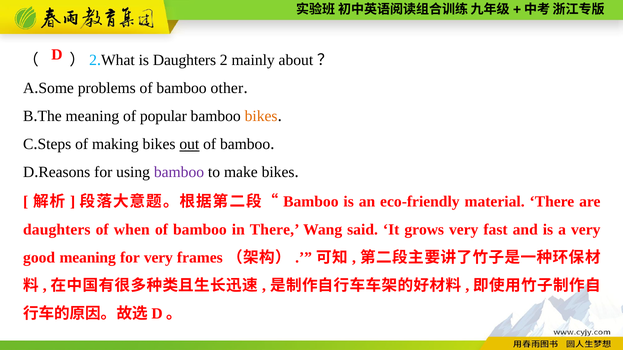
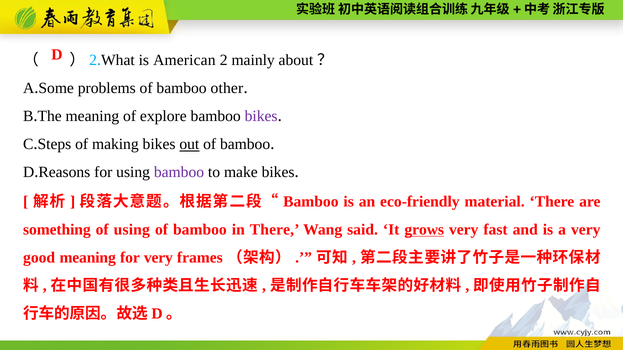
is Daughters: Daughters -> American
popular: popular -> explore
bikes at (261, 116) colour: orange -> purple
daughters at (57, 230): daughters -> something
of when: when -> using
grows underline: none -> present
